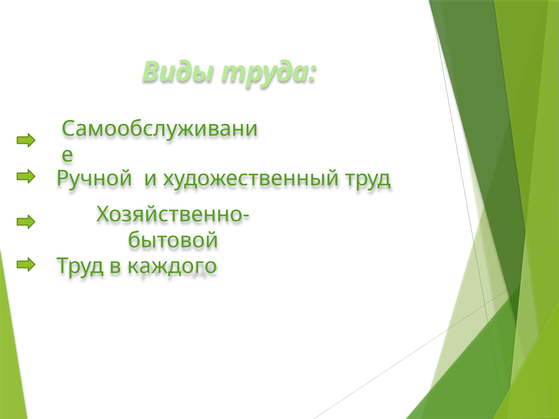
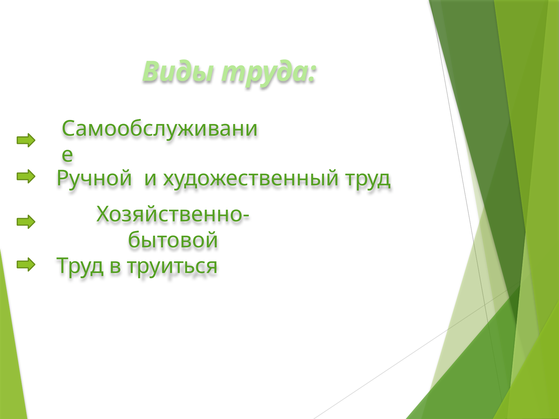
каждого: каждого -> труиться
